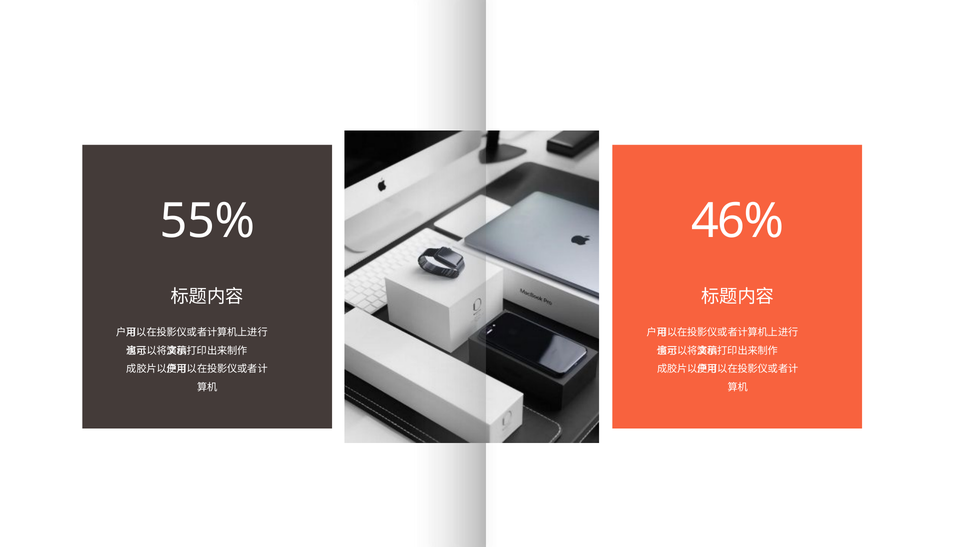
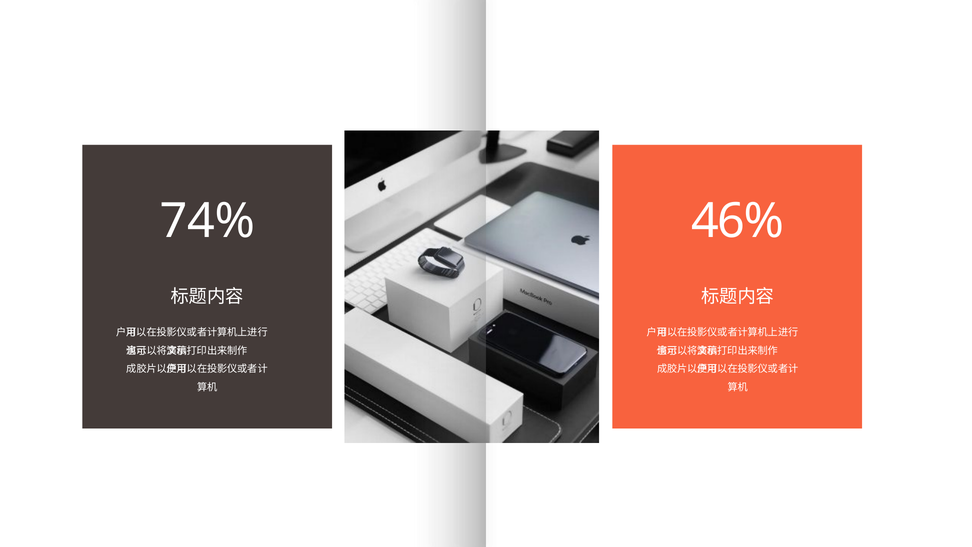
55%: 55% -> 74%
